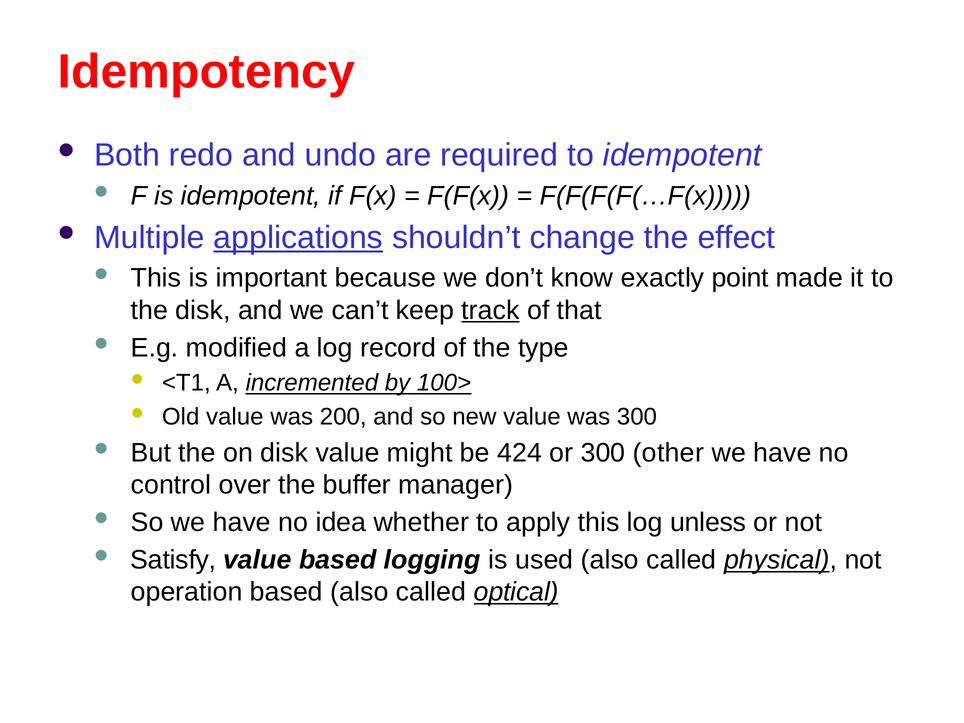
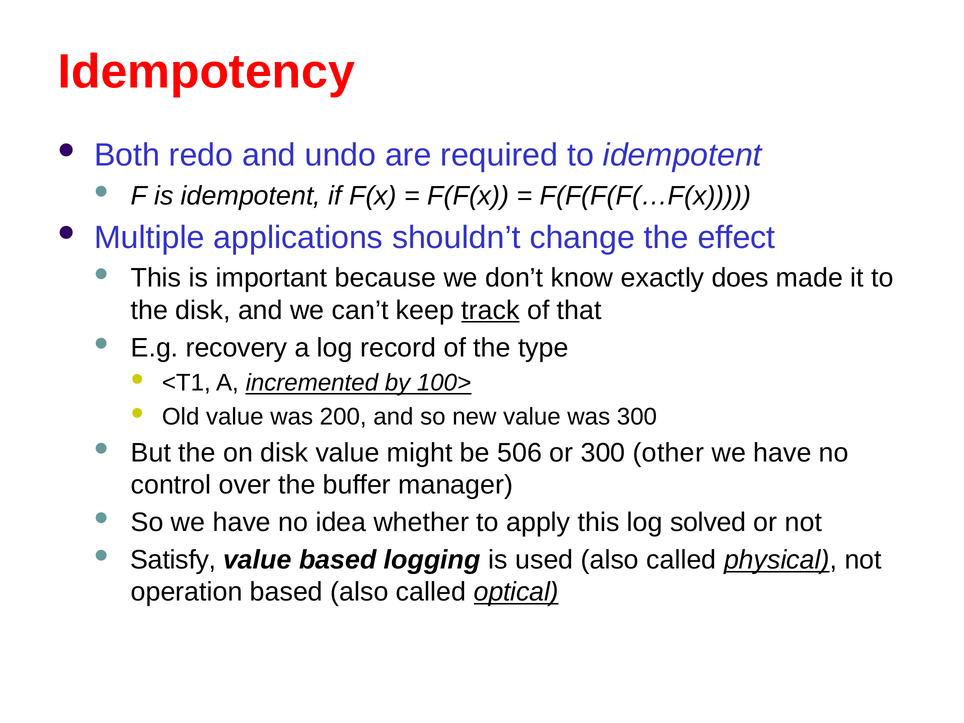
applications underline: present -> none
point: point -> does
modified: modified -> recovery
424: 424 -> 506
unless: unless -> solved
